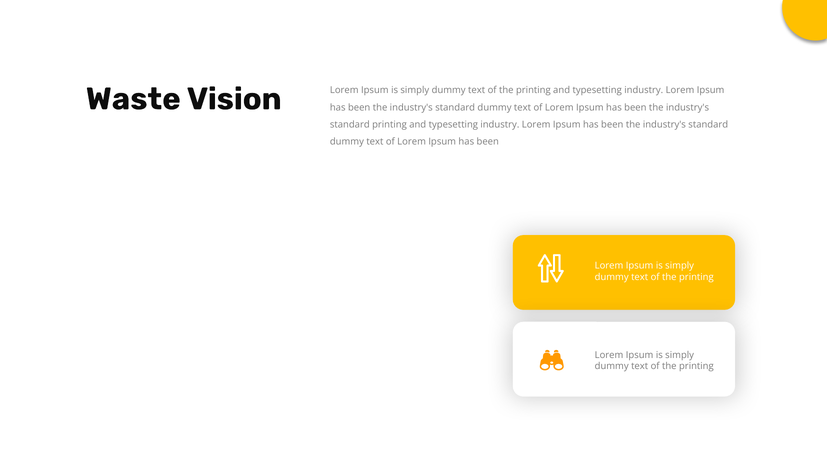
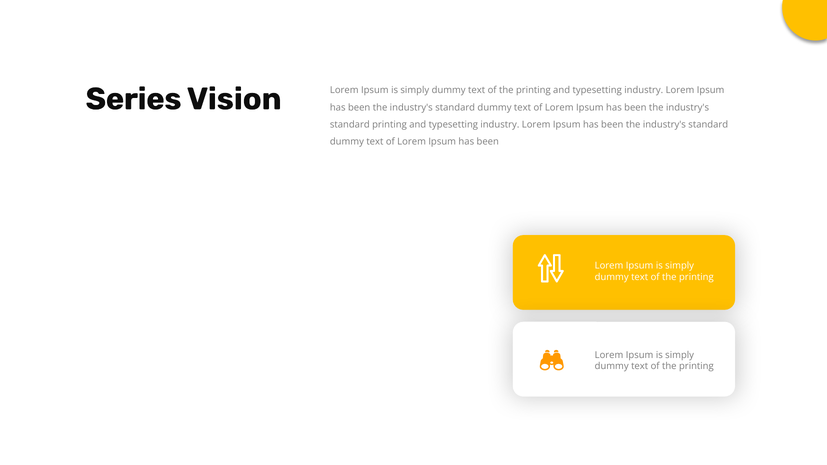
Waste: Waste -> Series
